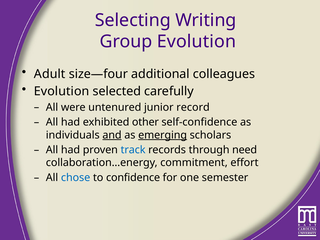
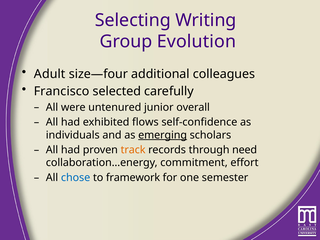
Evolution at (62, 91): Evolution -> Francisco
record: record -> overall
other: other -> flows
and underline: present -> none
track colour: blue -> orange
confidence: confidence -> framework
